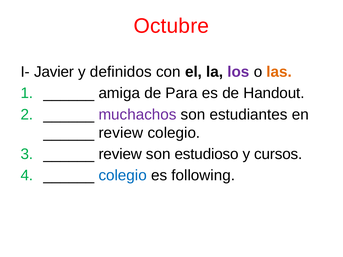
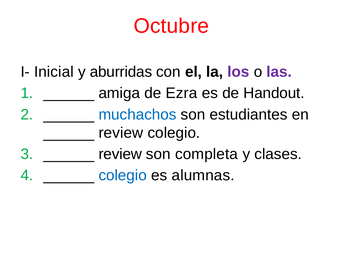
Javier: Javier -> Inicial
definidos: definidos -> aburridas
las colour: orange -> purple
Para: Para -> Ezra
muchachos colour: purple -> blue
estudioso: estudioso -> completa
cursos: cursos -> clases
following: following -> alumnas
